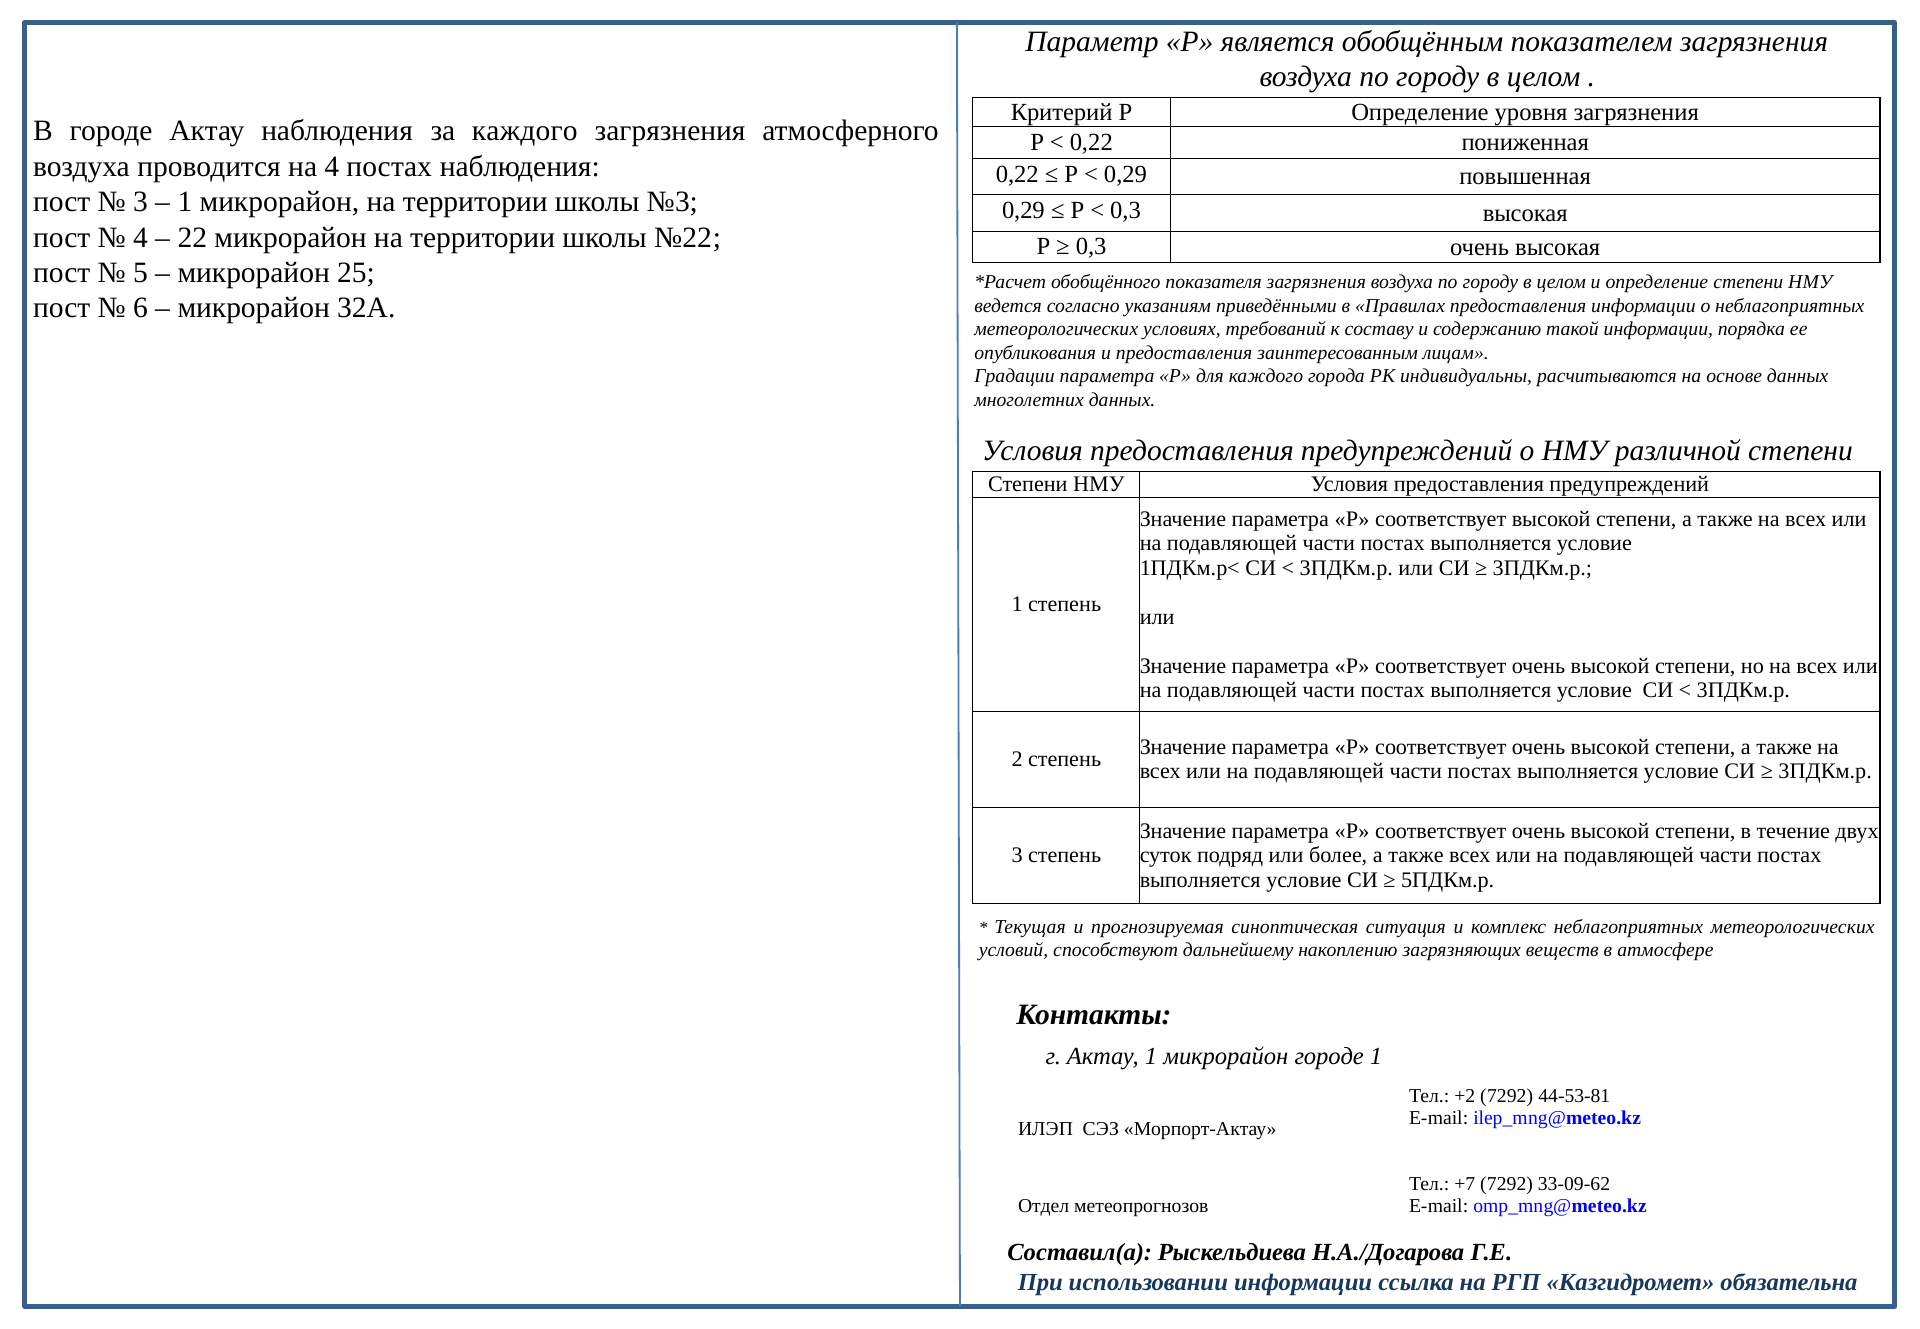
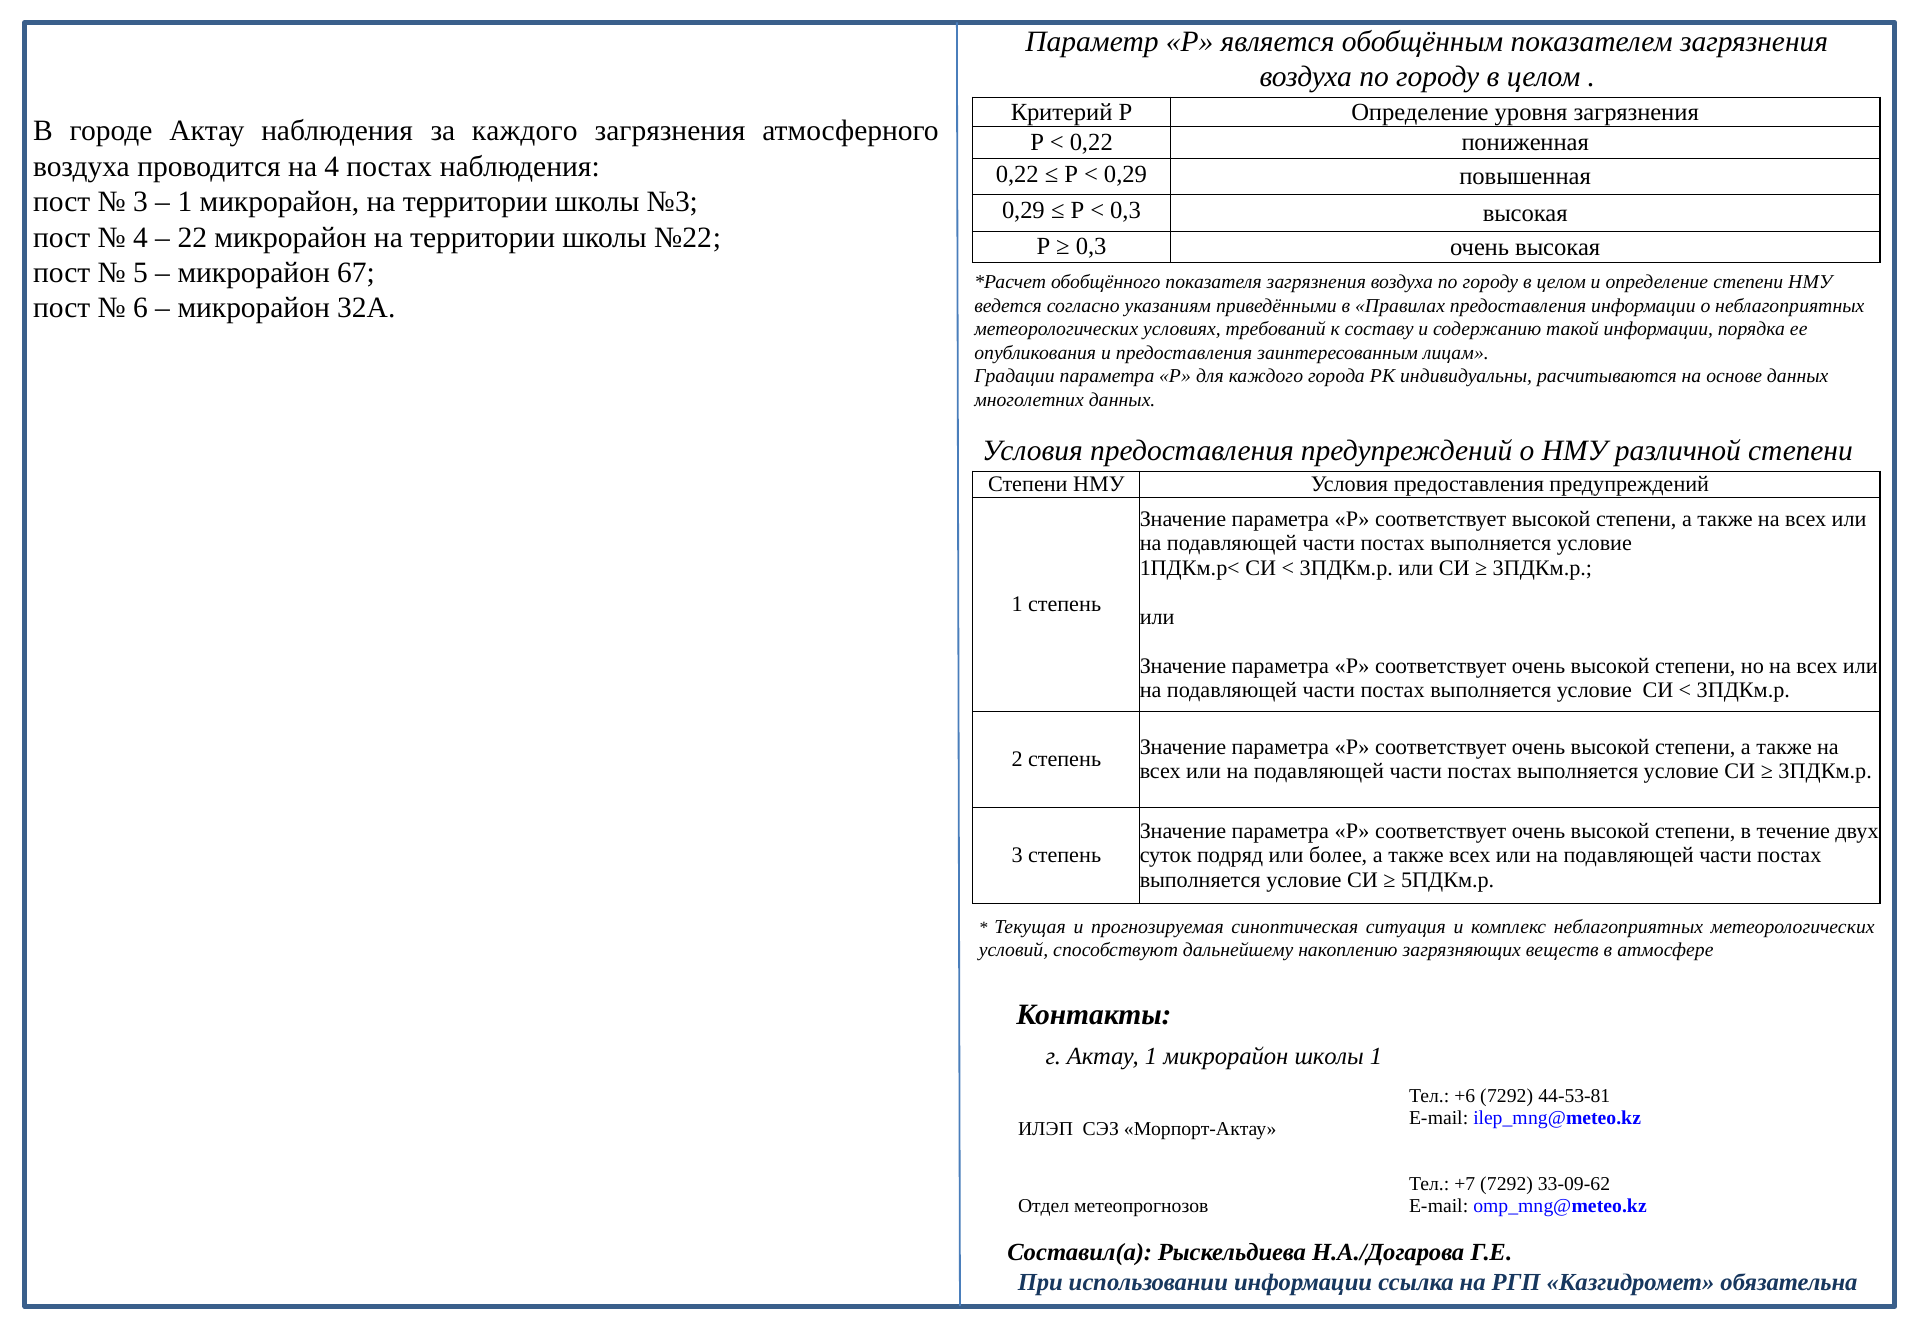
25: 25 -> 67
микрорайон городе: городе -> школы
+2: +2 -> +6
